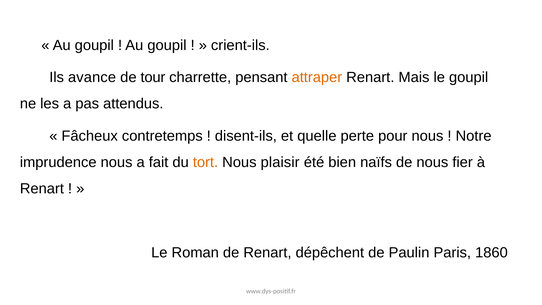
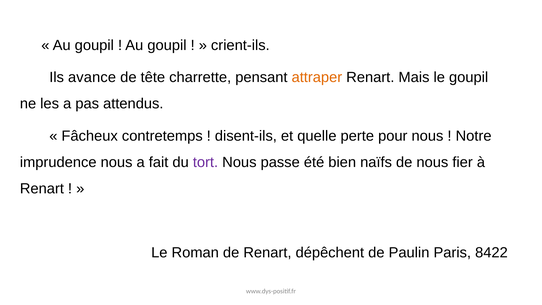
tour: tour -> tête
tort colour: orange -> purple
plaisir: plaisir -> passe
1860: 1860 -> 8422
